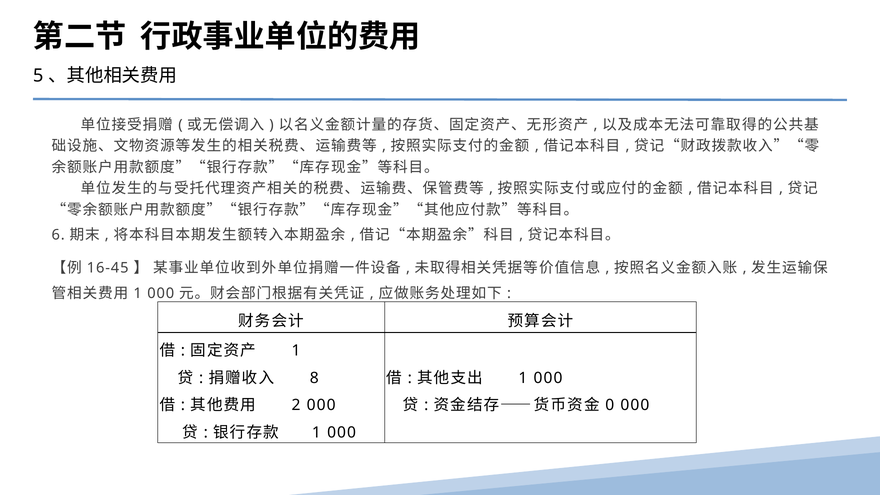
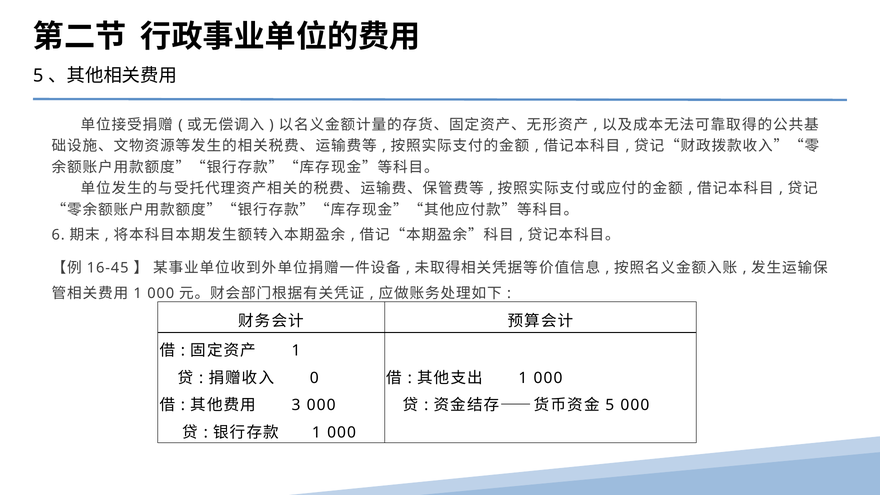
8: 8 -> 0
2: 2 -> 3
0 at (610, 405): 0 -> 5
